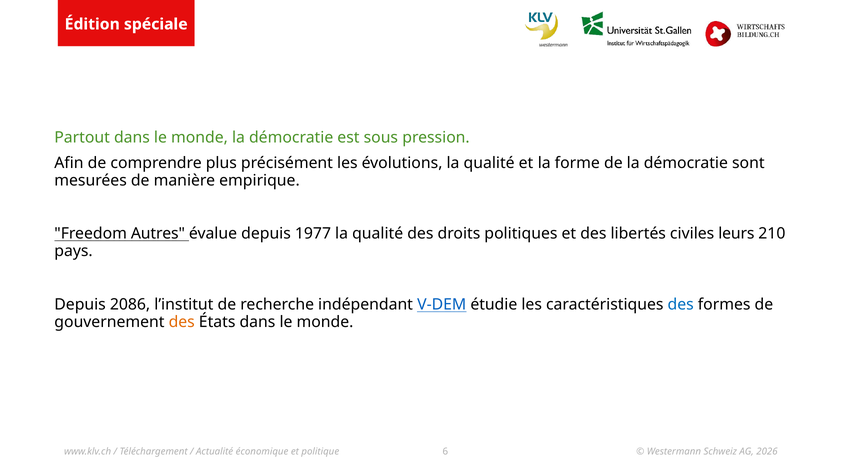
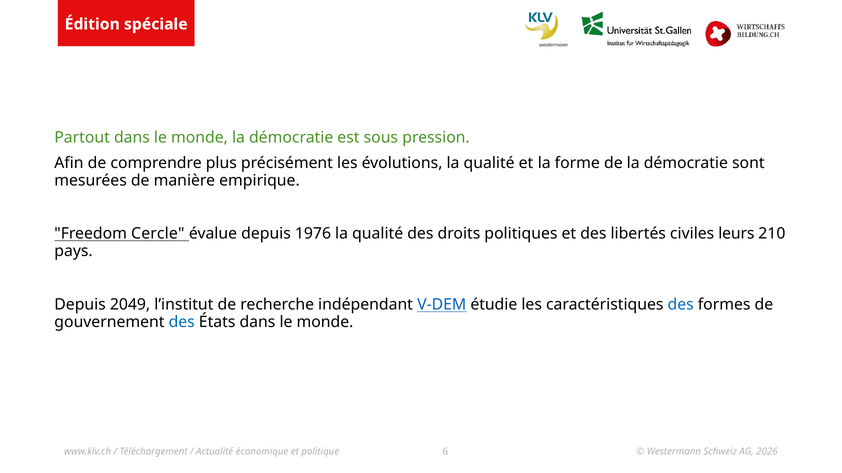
Autres: Autres -> Cercle
1977: 1977 -> 1976
2086: 2086 -> 2049
des at (182, 323) colour: orange -> blue
